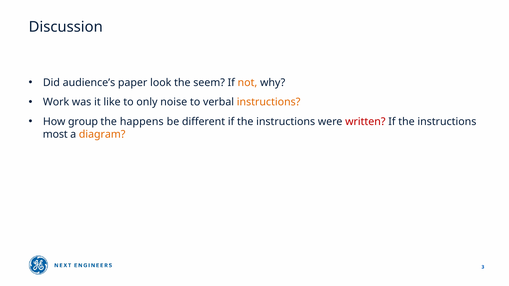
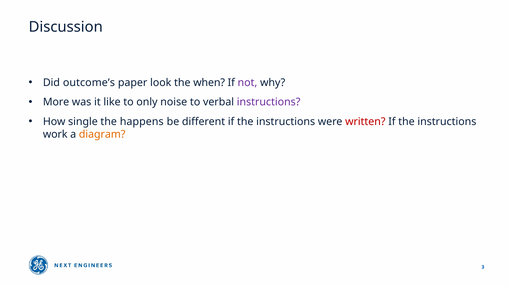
audience’s: audience’s -> outcome’s
seem: seem -> when
not colour: orange -> purple
Work: Work -> More
instructions at (269, 102) colour: orange -> purple
group: group -> single
most: most -> work
